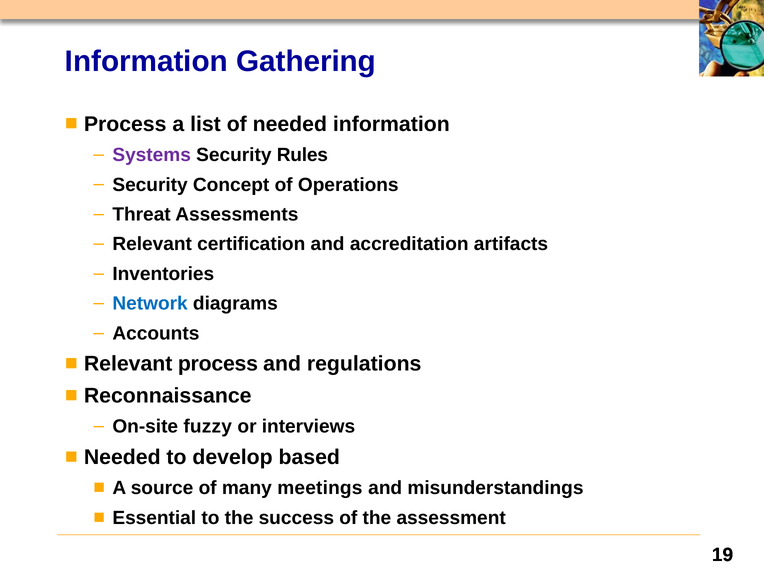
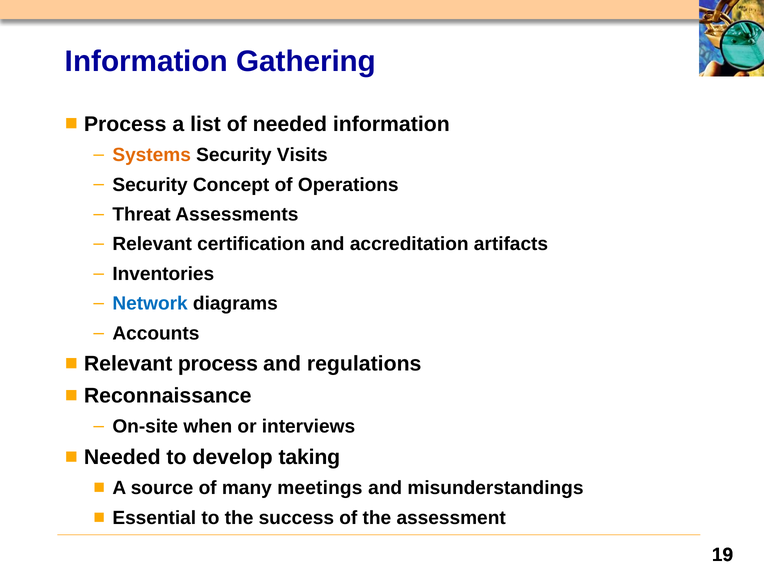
Systems colour: purple -> orange
Rules: Rules -> Visits
fuzzy: fuzzy -> when
based: based -> taking
